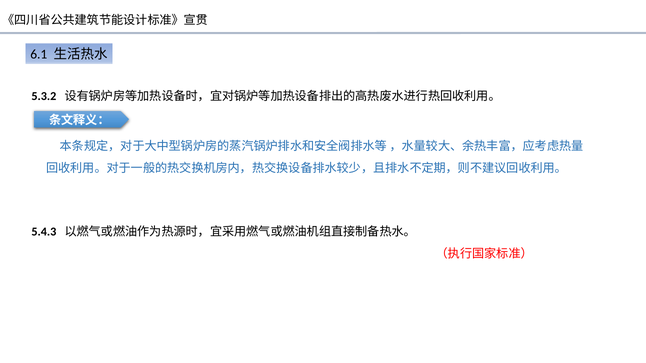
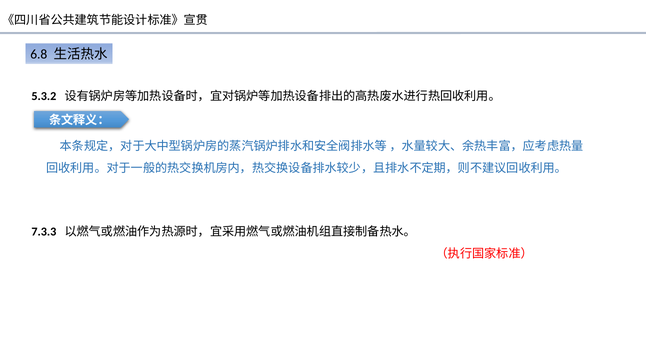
6.1: 6.1 -> 6.8
5.4.3: 5.4.3 -> 7.3.3
